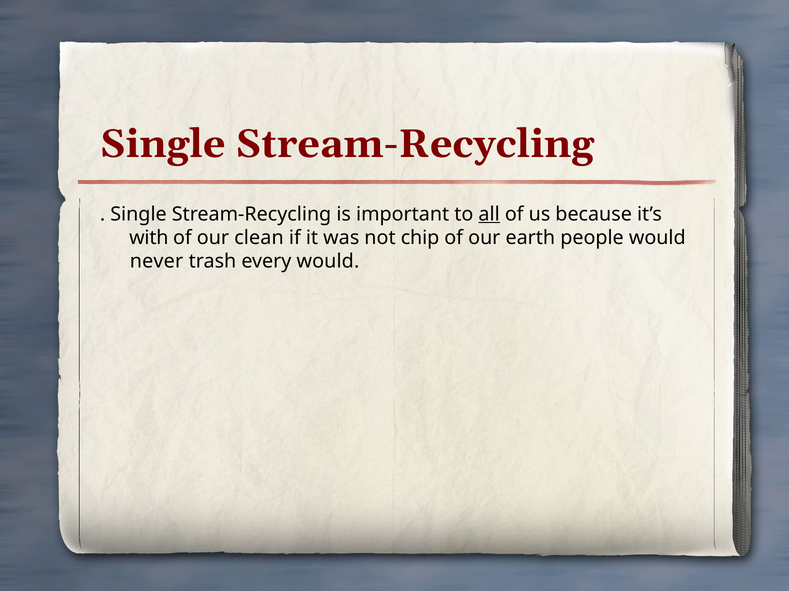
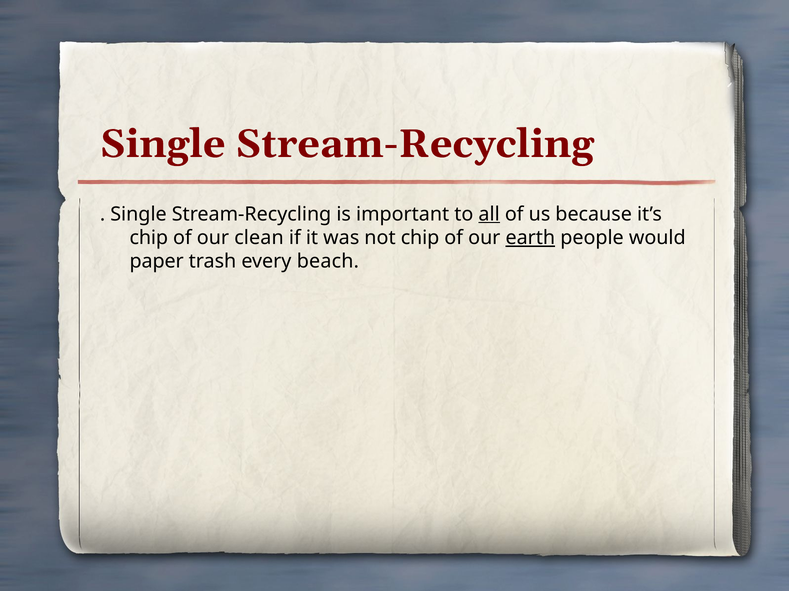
with at (149, 238): with -> chip
earth underline: none -> present
never: never -> paper
every would: would -> beach
